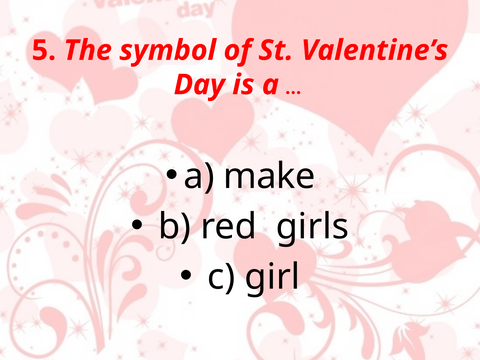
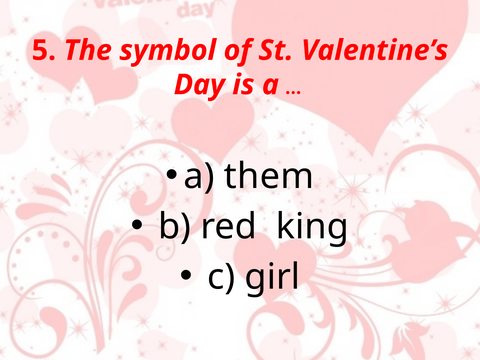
make: make -> them
girls: girls -> king
